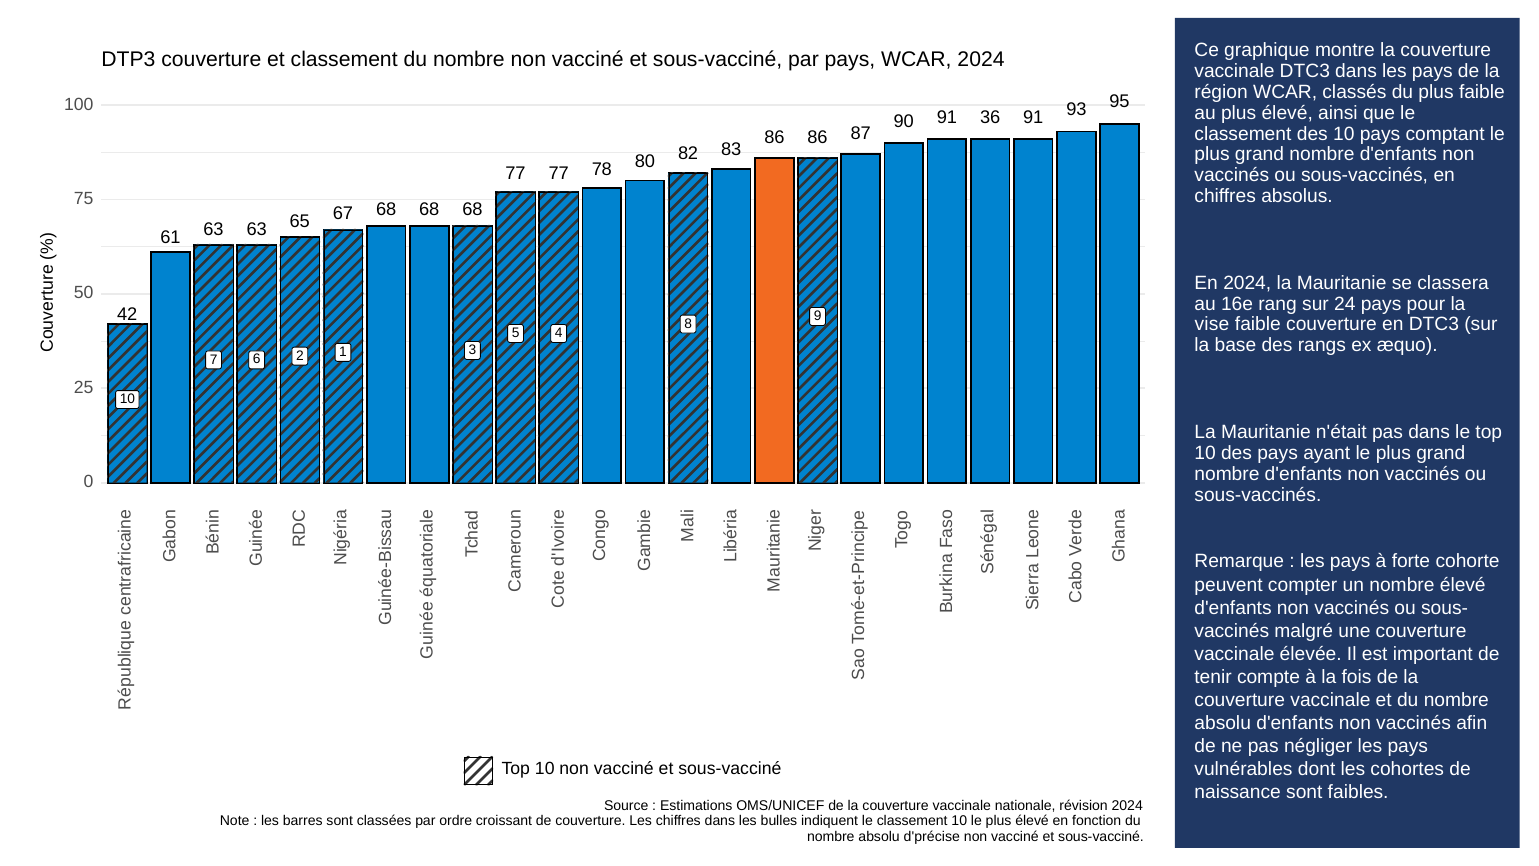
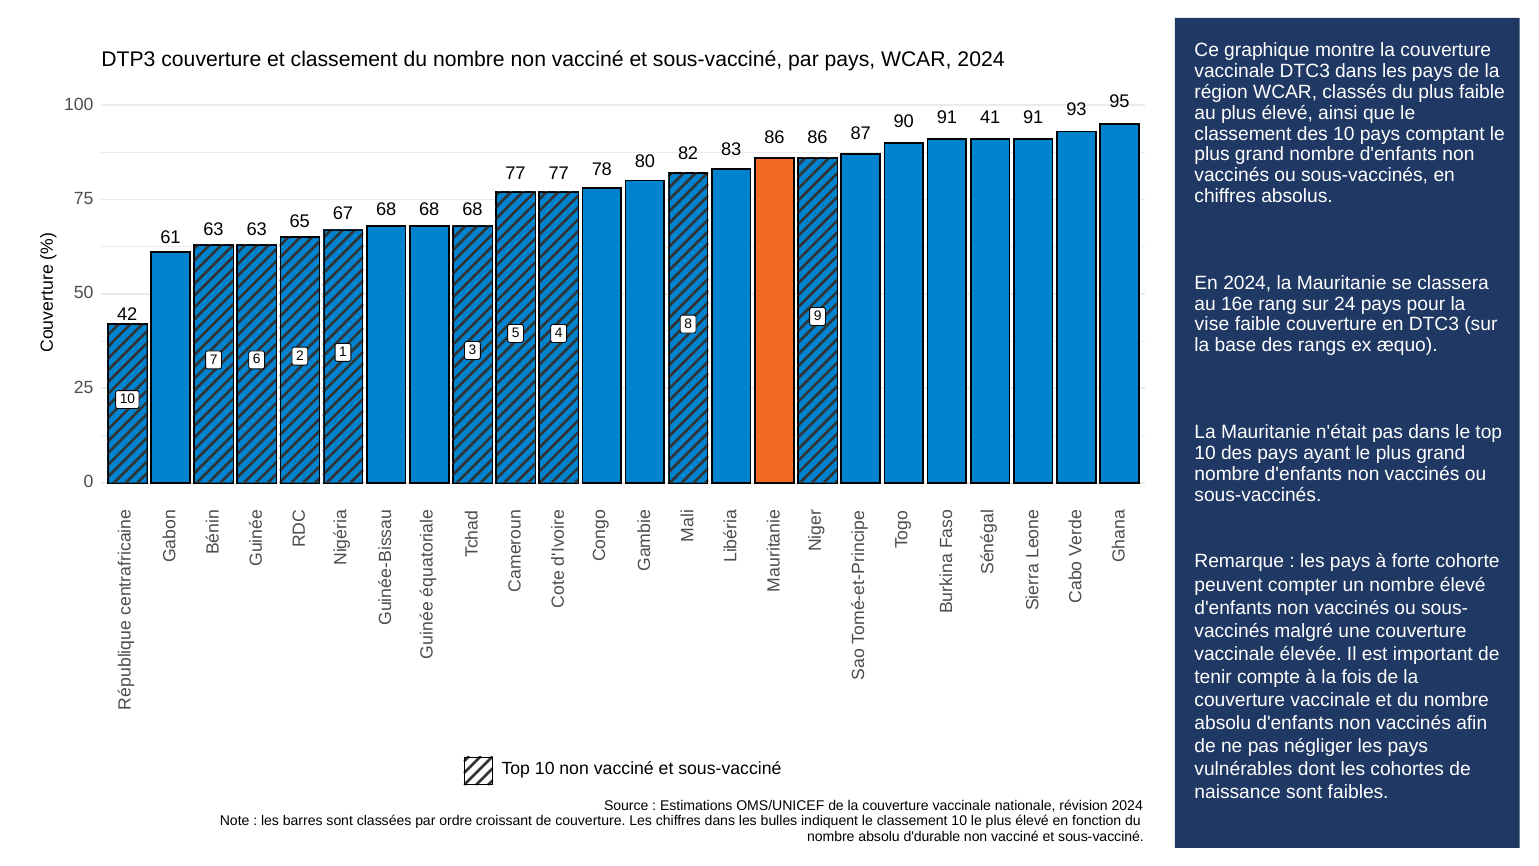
36: 36 -> 41
d'précise: d'précise -> d'durable
